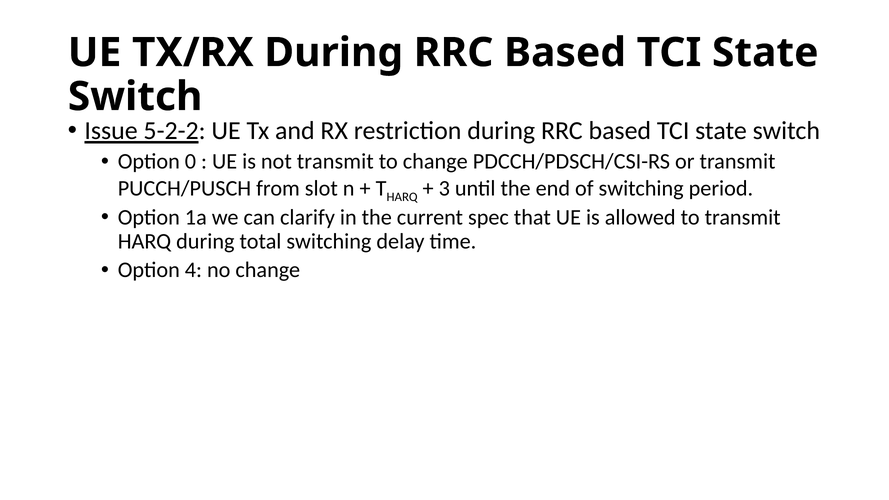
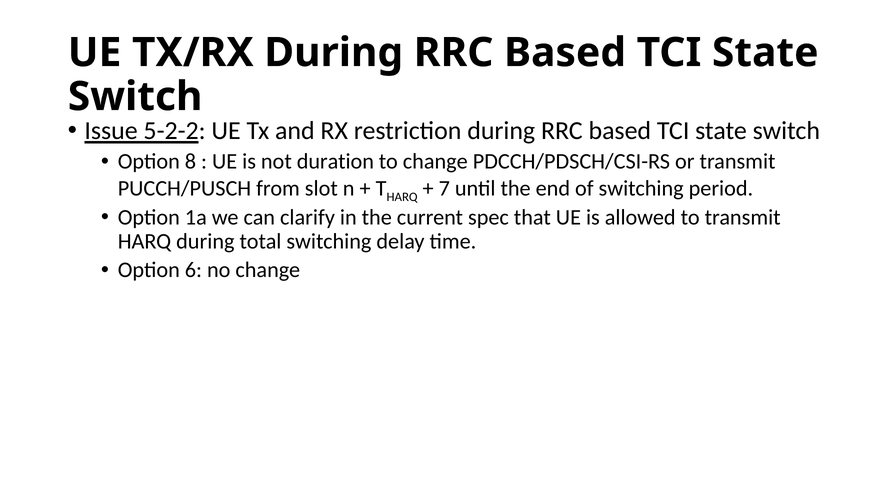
0: 0 -> 8
not transmit: transmit -> duration
3: 3 -> 7
4: 4 -> 6
